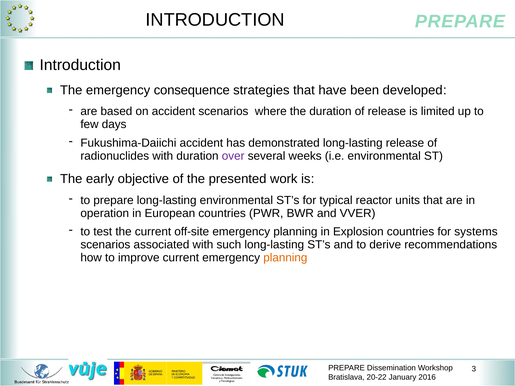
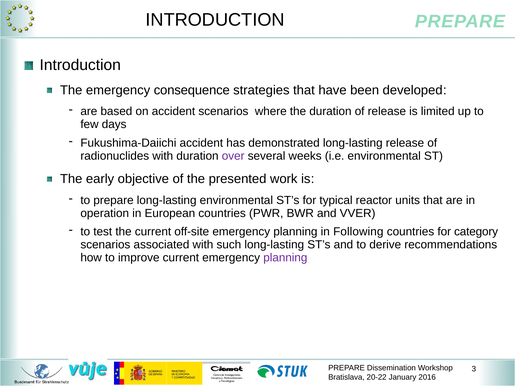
Explosion: Explosion -> Following
systems: systems -> category
planning at (285, 258) colour: orange -> purple
